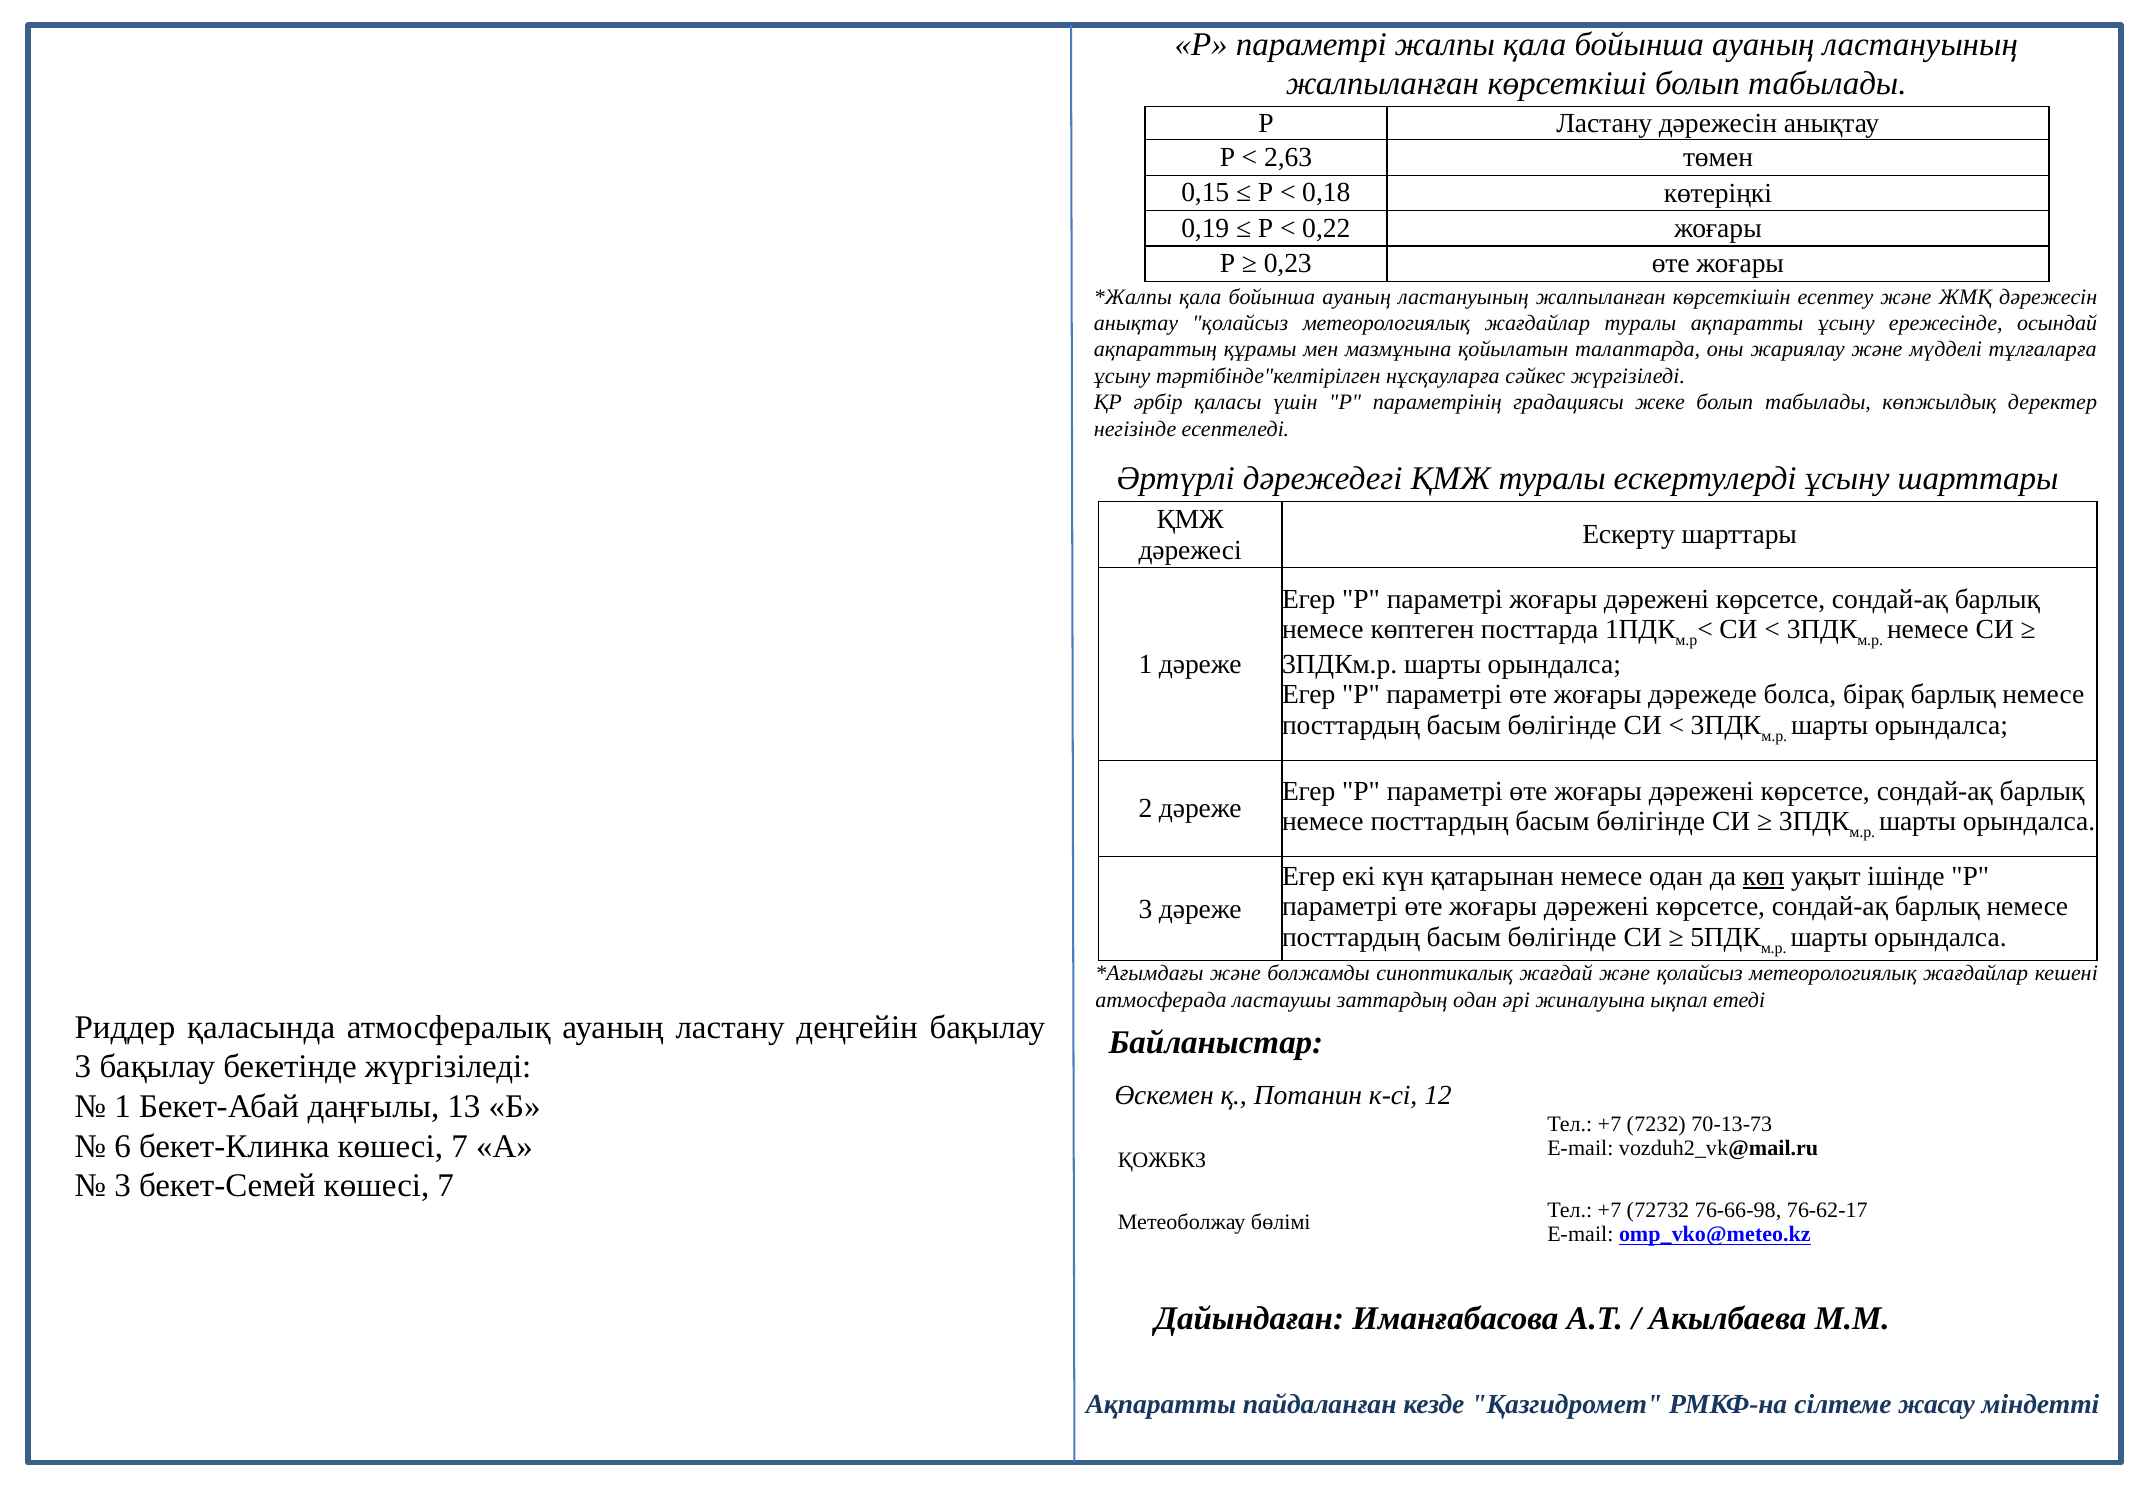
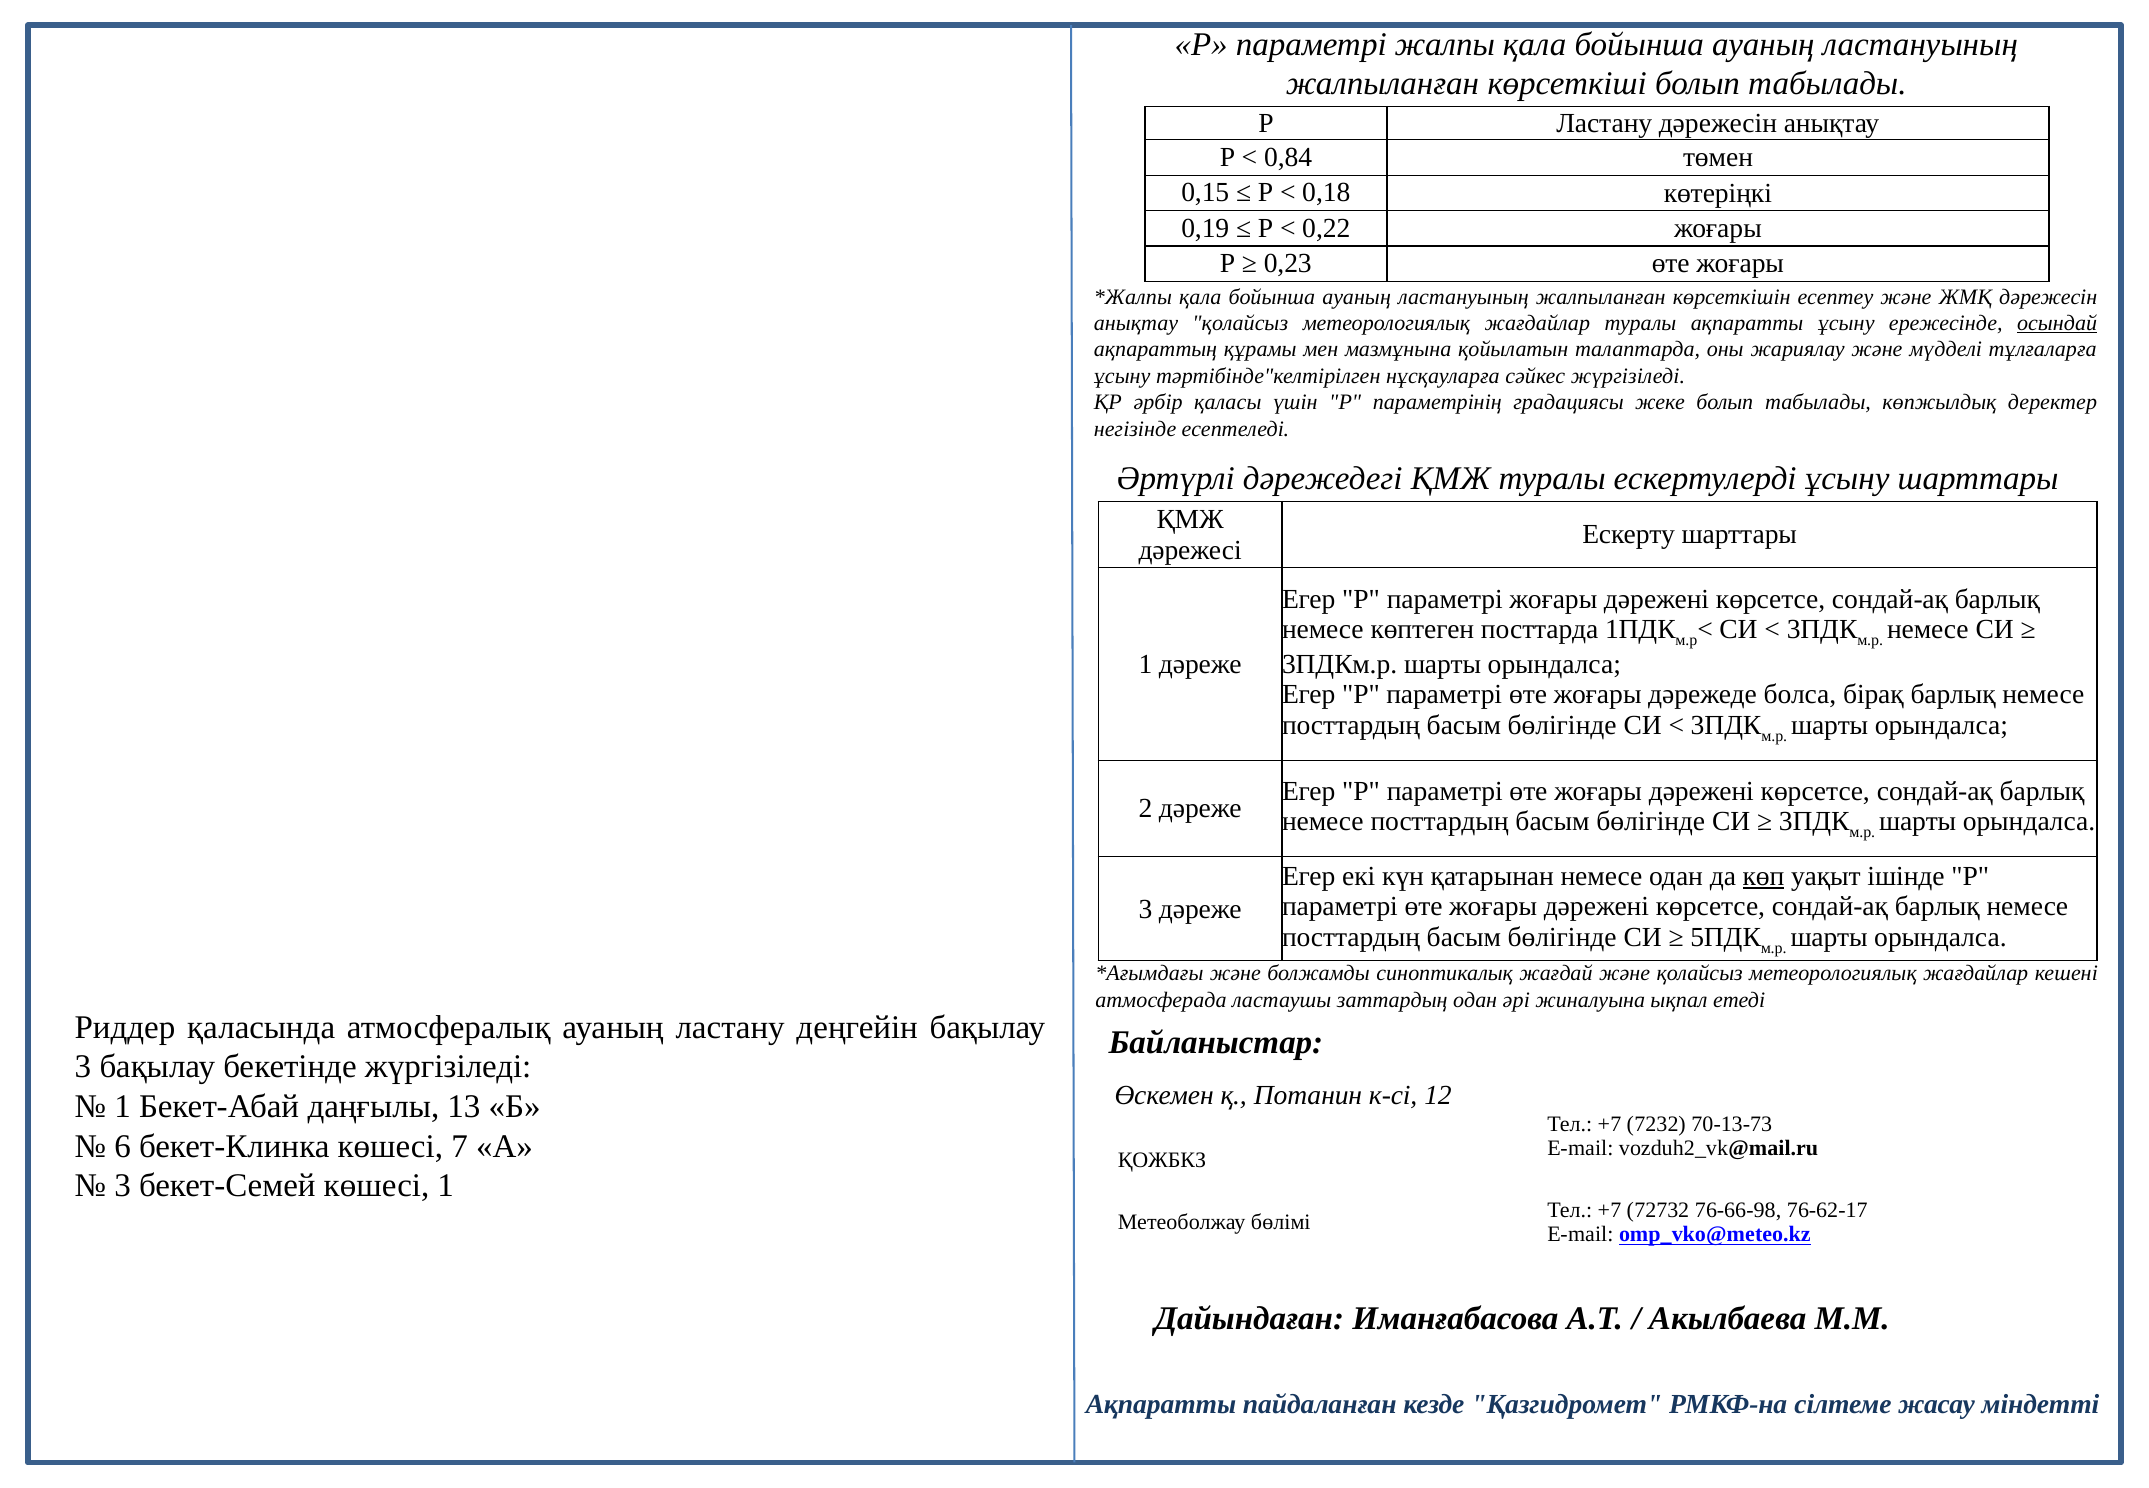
2,63: 2,63 -> 0,84
осындай underline: none -> present
бекет-Семей көшесі 7: 7 -> 1
